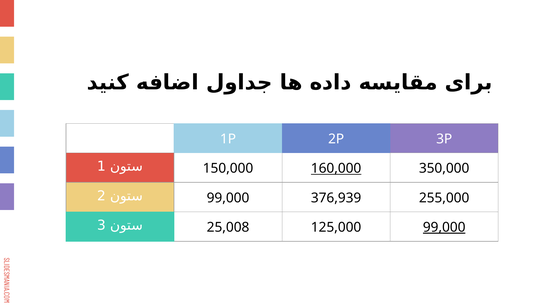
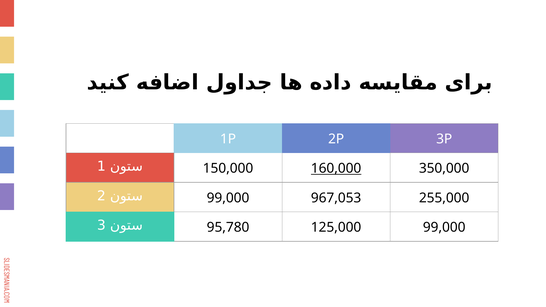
376,939: 376,939 -> 967,053
25,008: 25,008 -> 95,780
99,000 at (444, 227) underline: present -> none
